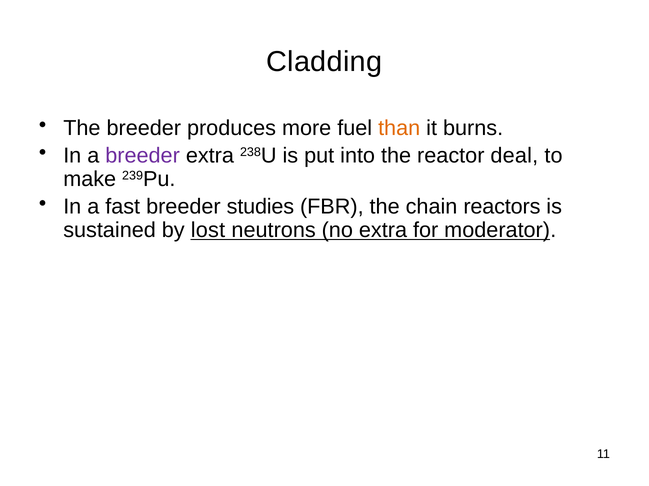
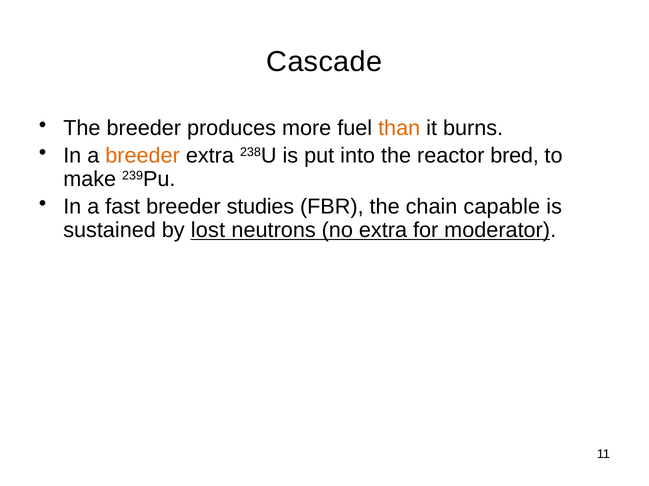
Cladding: Cladding -> Cascade
breeder at (143, 156) colour: purple -> orange
deal: deal -> bred
reactors: reactors -> capable
